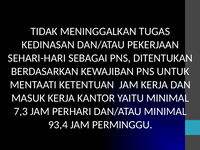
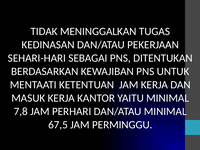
7,3: 7,3 -> 7,8
93,4: 93,4 -> 67,5
